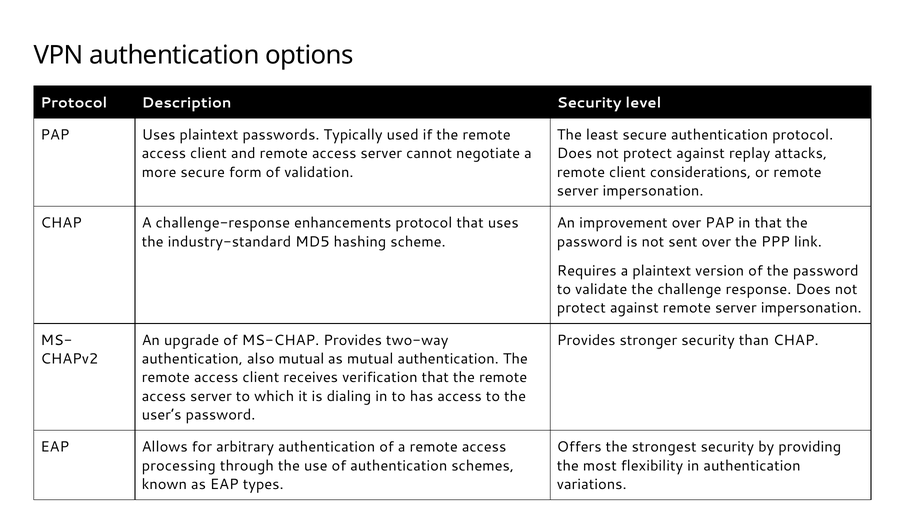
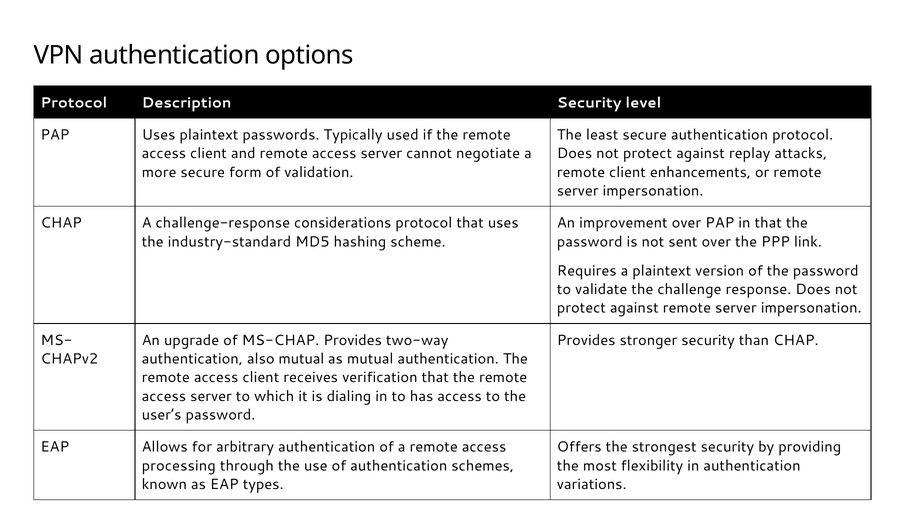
considerations: considerations -> enhancements
enhancements: enhancements -> considerations
